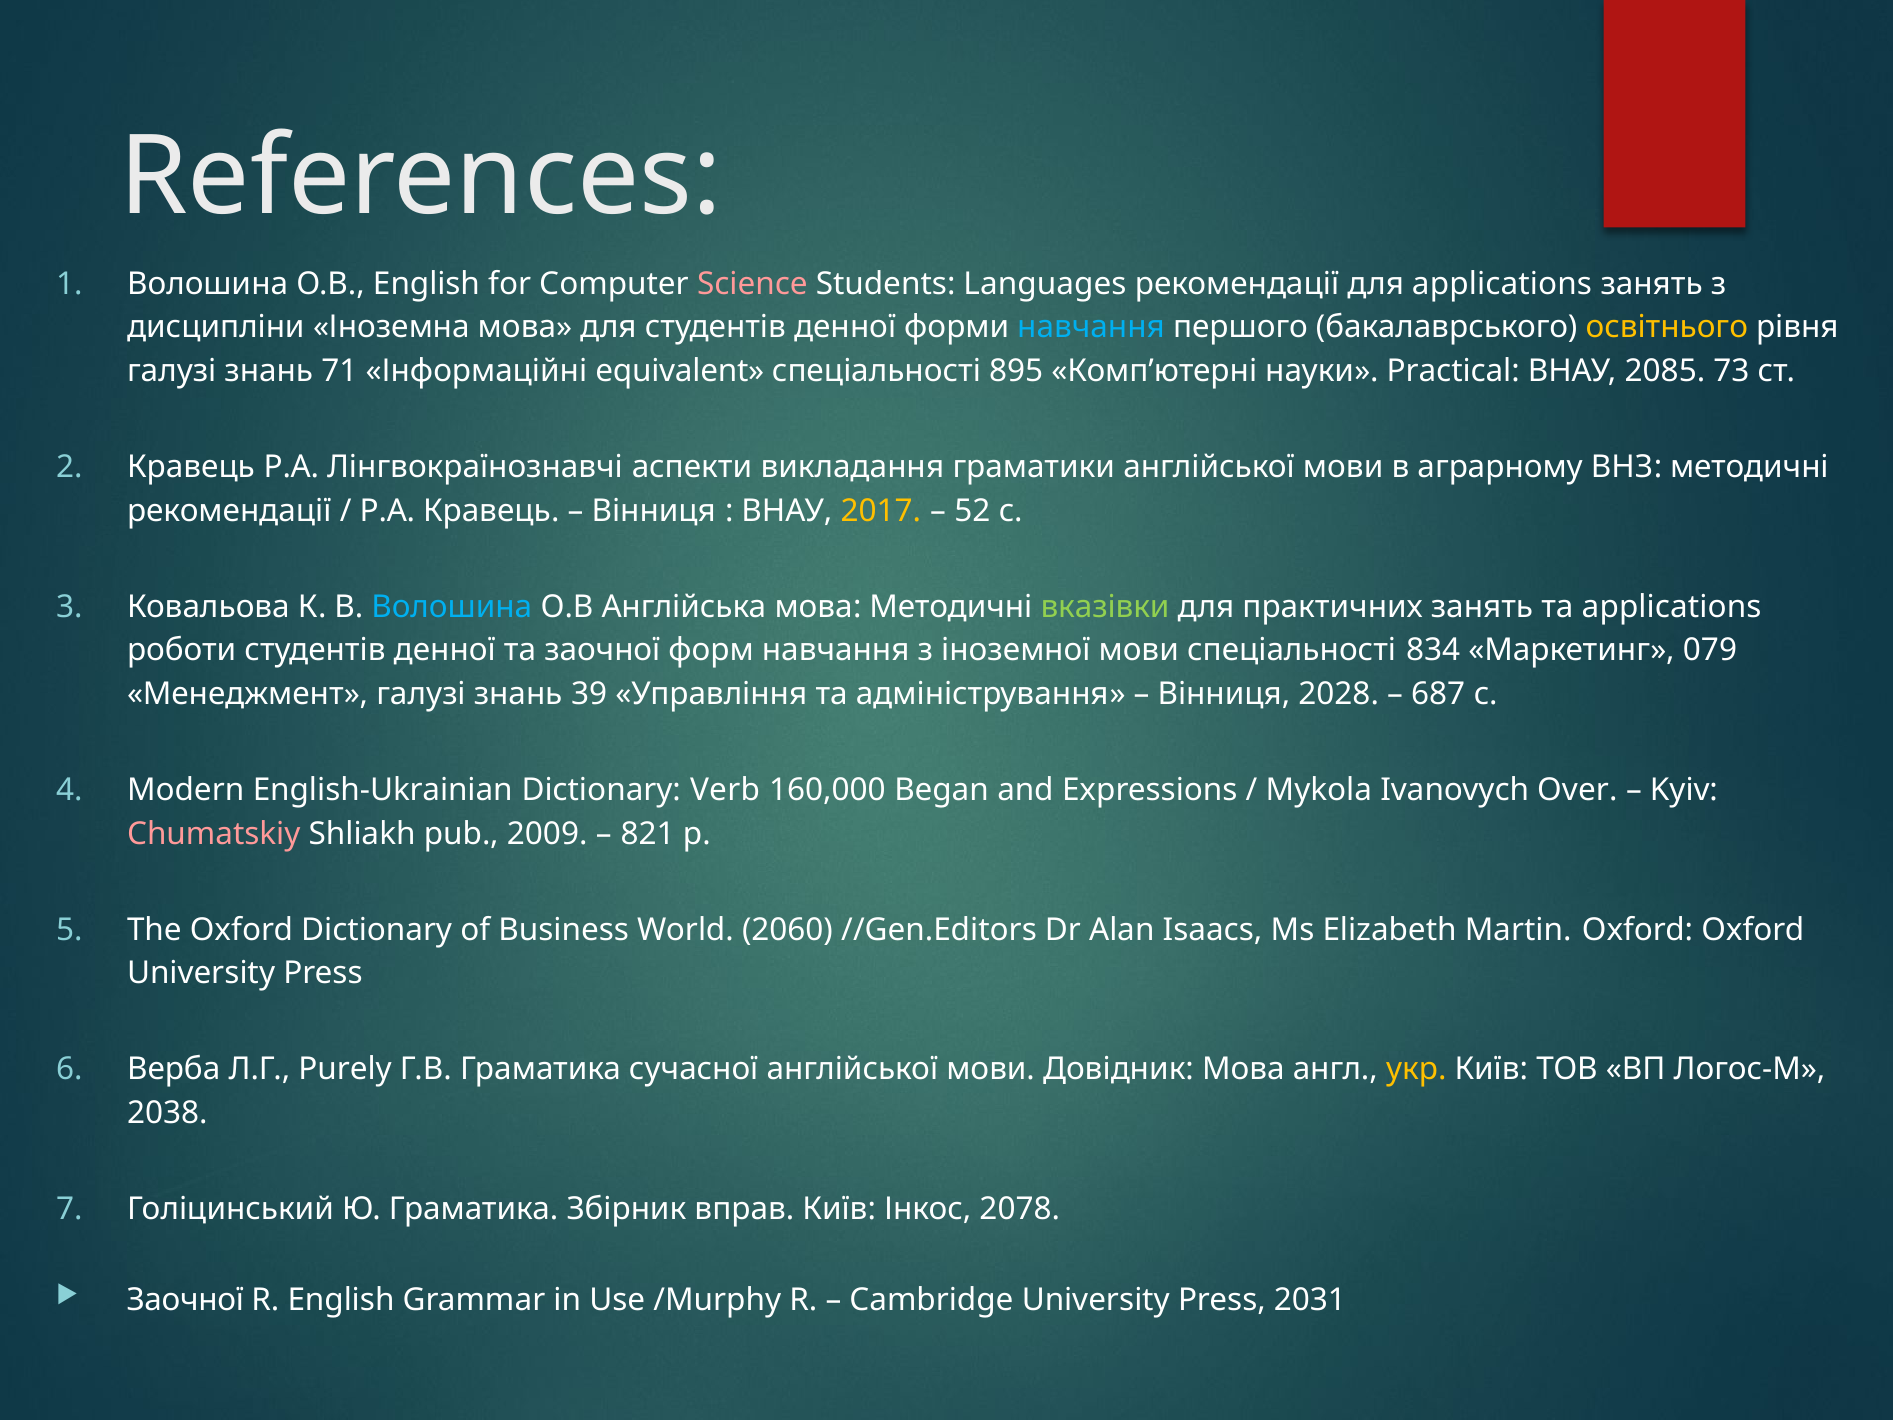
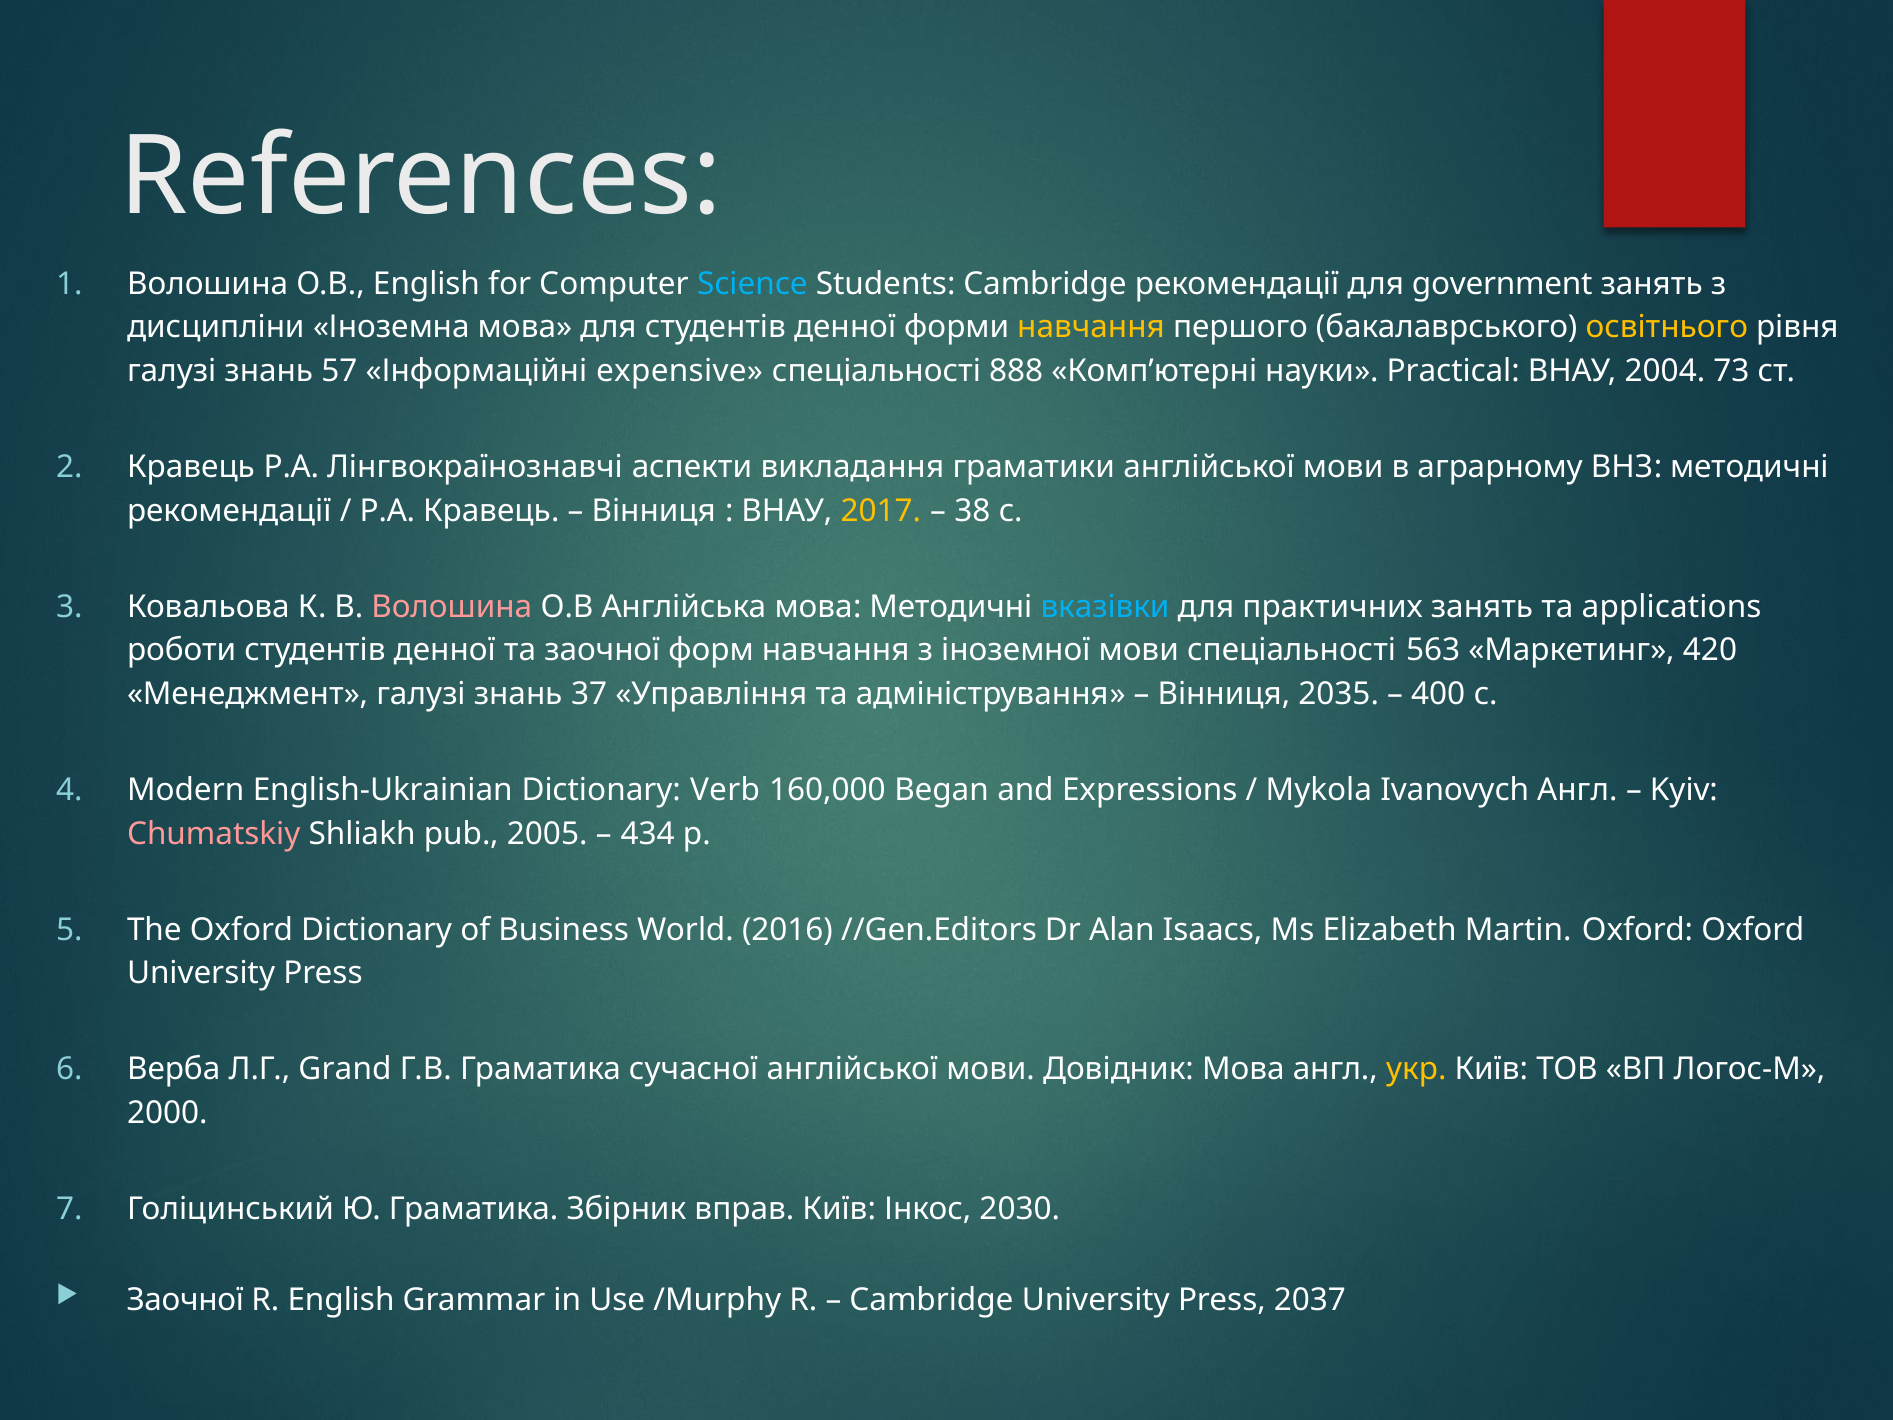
Science colour: pink -> light blue
Students Languages: Languages -> Cambridge
для applications: applications -> government
навчання at (1091, 328) colour: light blue -> yellow
71: 71 -> 57
equivalent: equivalent -> expensive
895: 895 -> 888
2085: 2085 -> 2004
52: 52 -> 38
Волошина at (452, 607) colour: light blue -> pink
вказівки colour: light green -> light blue
834: 834 -> 563
079: 079 -> 420
39: 39 -> 37
2028: 2028 -> 2035
687: 687 -> 400
Ivanovych Over: Over -> Англ
2009: 2009 -> 2005
821: 821 -> 434
2060: 2060 -> 2016
Purely: Purely -> Grand
2038: 2038 -> 2000
2078: 2078 -> 2030
2031: 2031 -> 2037
